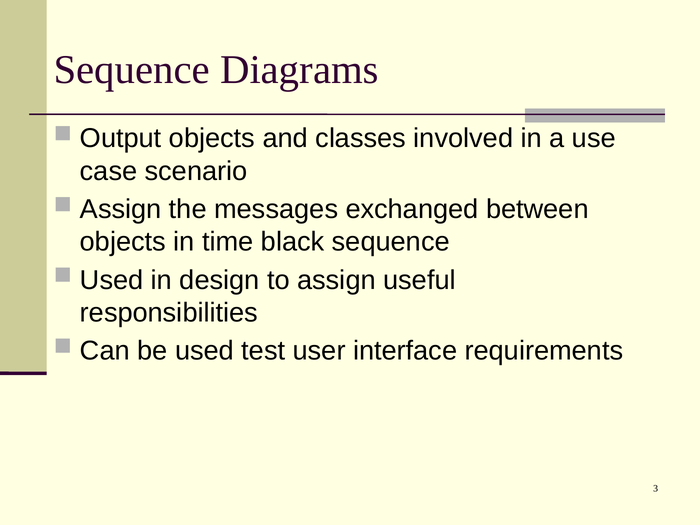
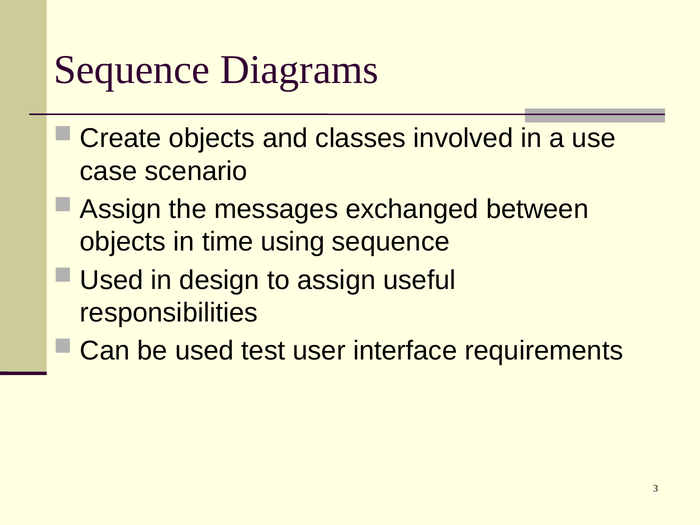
Output: Output -> Create
black: black -> using
